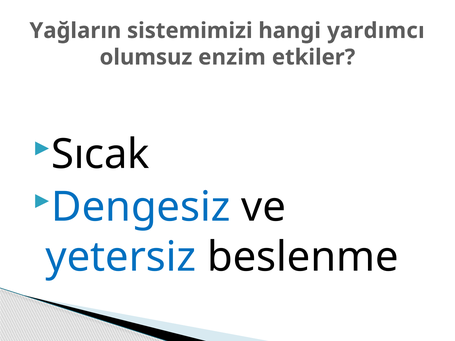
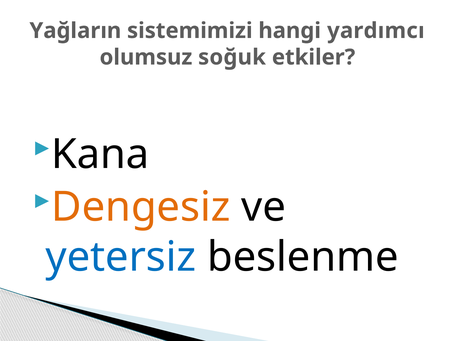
enzim: enzim -> soğuk
Sıcak: Sıcak -> Kana
Dengesiz colour: blue -> orange
